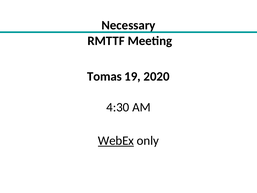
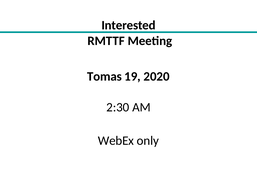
Necessary: Necessary -> Interested
4:30: 4:30 -> 2:30
WebEx underline: present -> none
